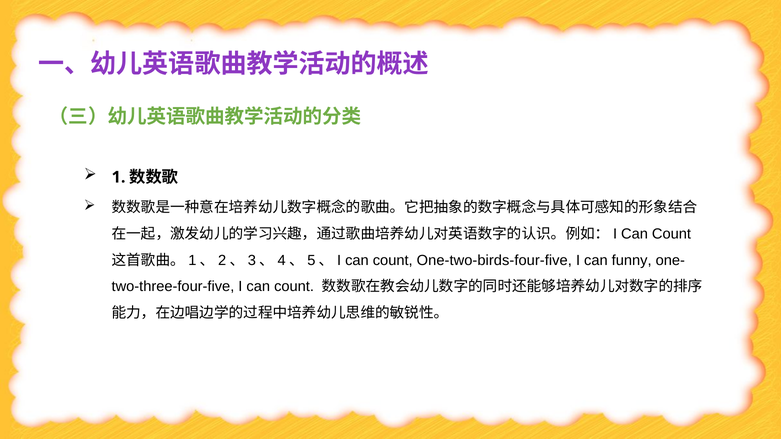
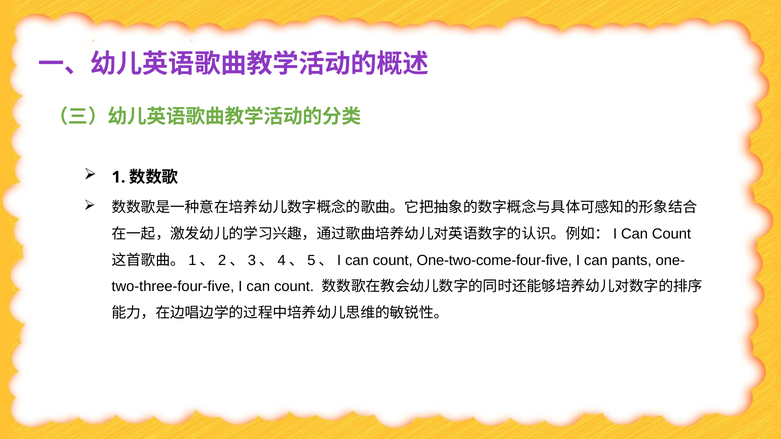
One-two-birds-four-five: One-two-birds-four-five -> One-two-come-four-five
funny: funny -> pants
